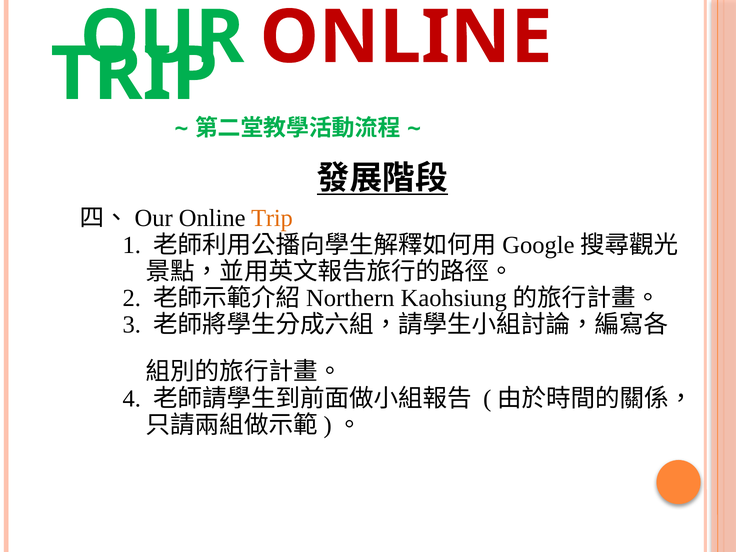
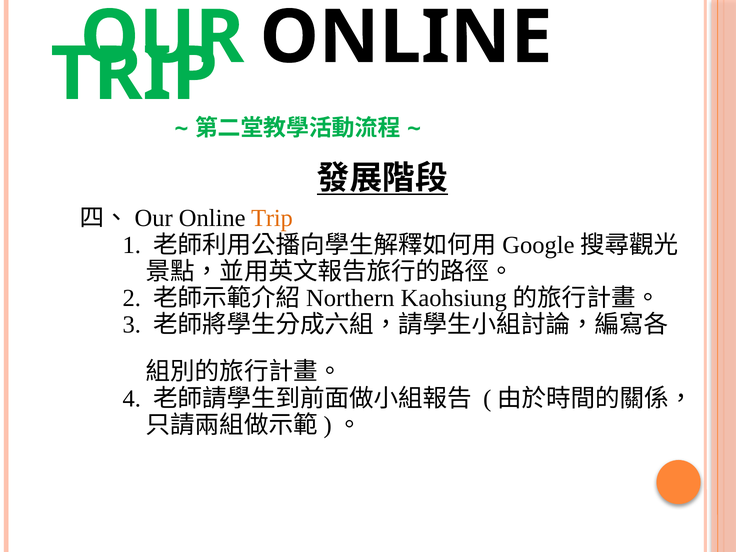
ONLINE at (406, 37) colour: red -> black
